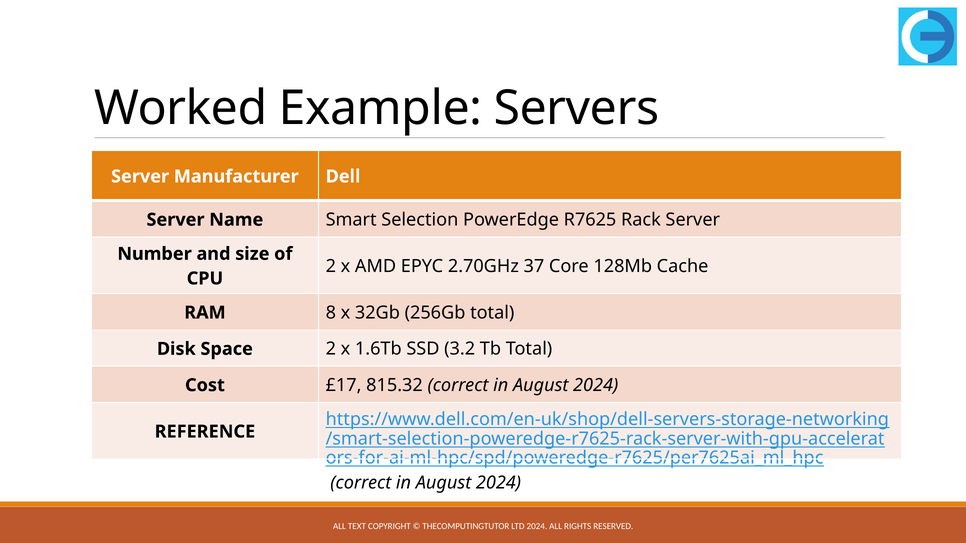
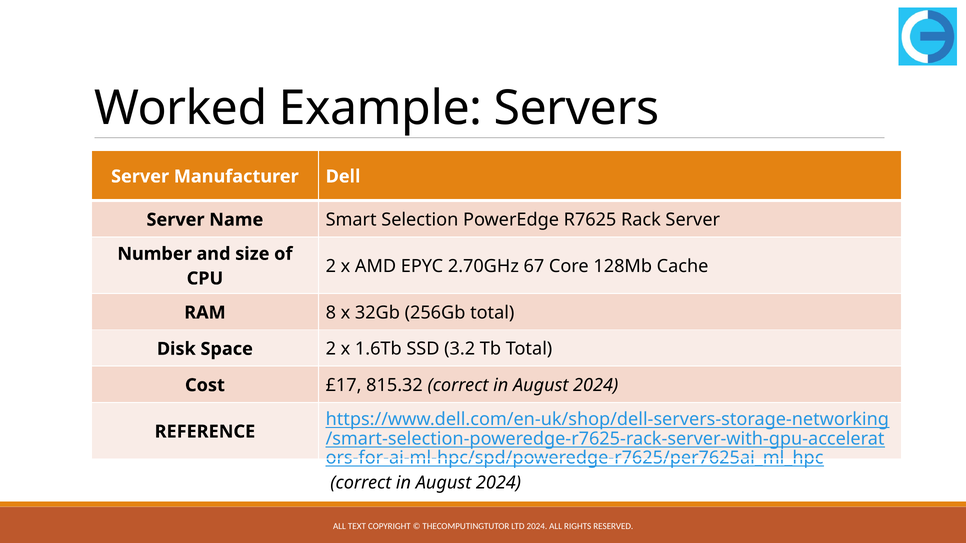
37: 37 -> 67
